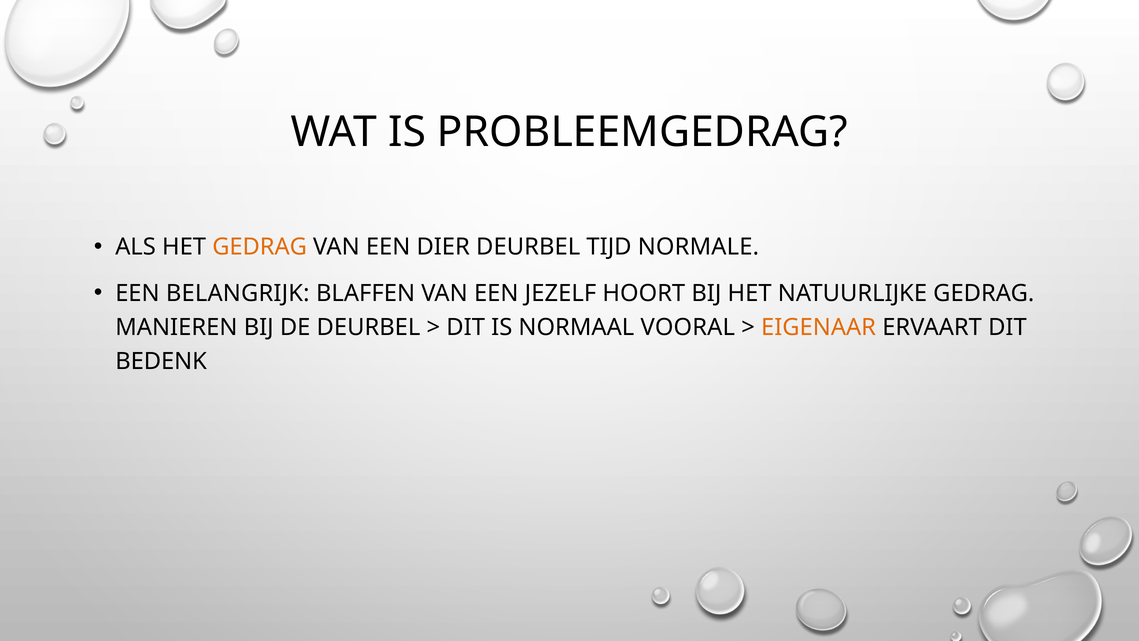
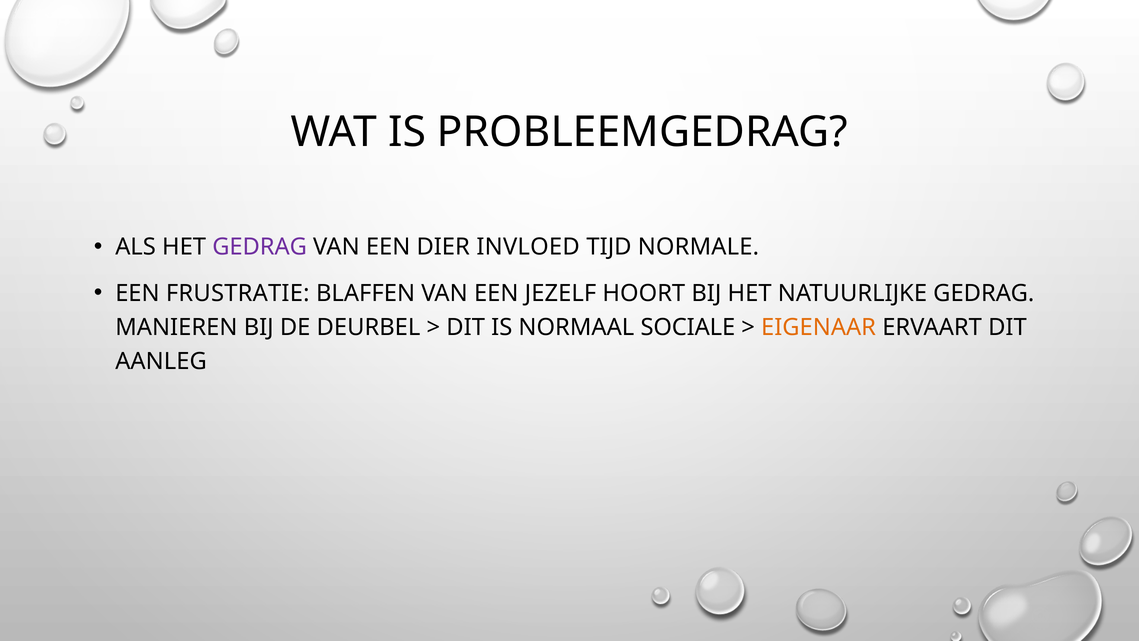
GEDRAG at (260, 247) colour: orange -> purple
DIER DEURBEL: DEURBEL -> INVLOED
BELANGRIJK: BELANGRIJK -> FRUSTRATIE
VOORAL: VOORAL -> SOCIALE
BEDENK: BEDENK -> AANLEG
